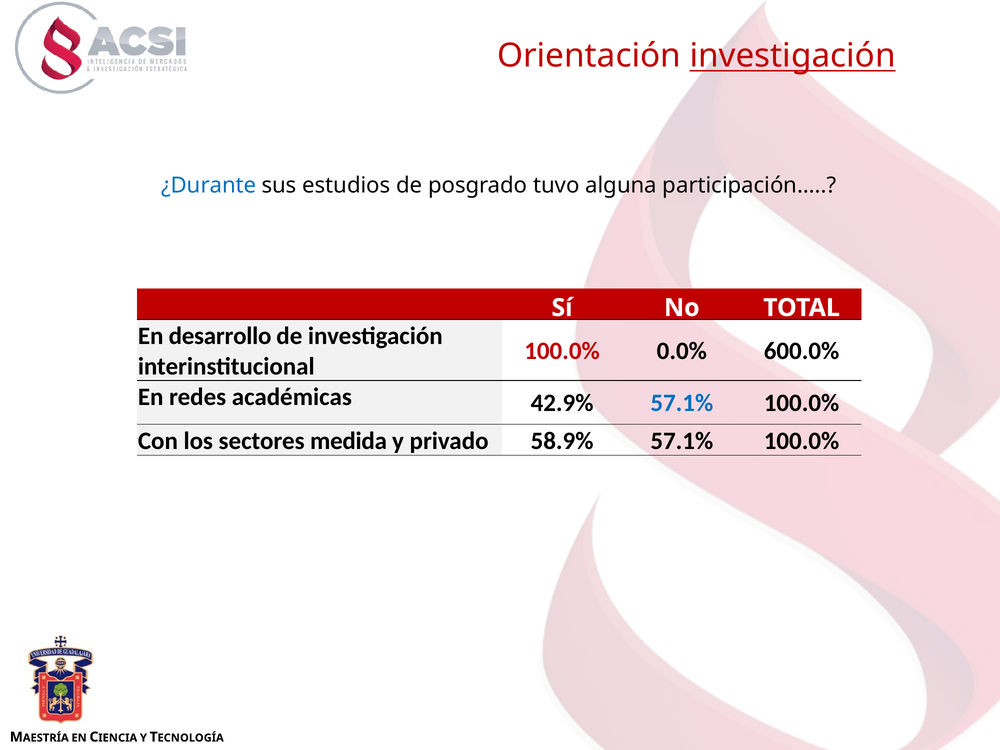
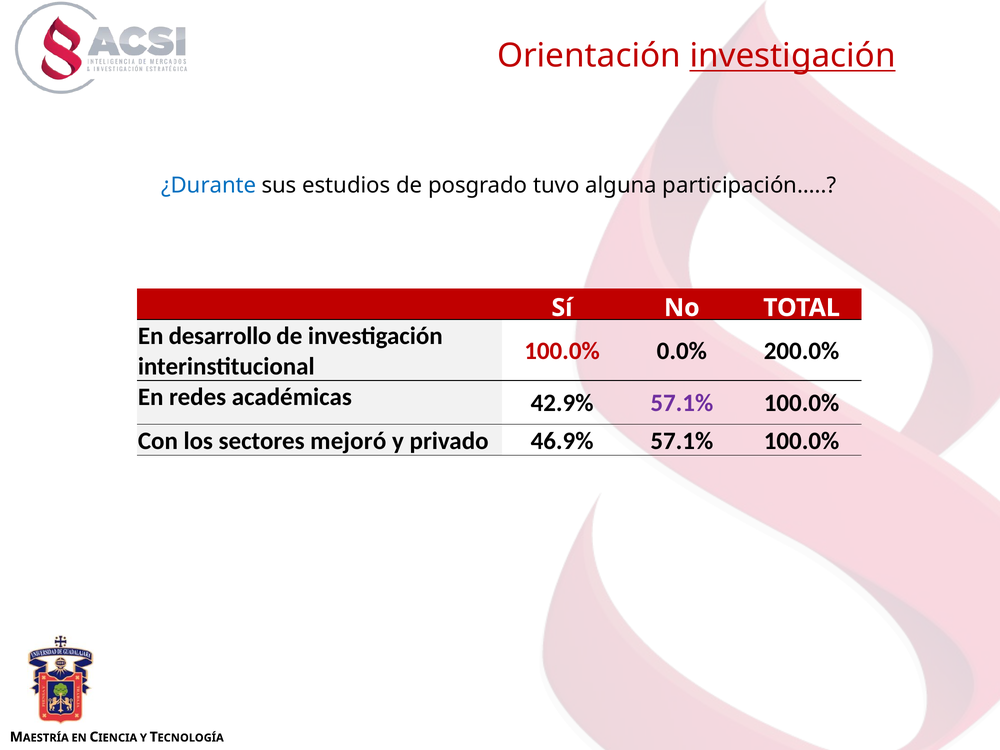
600.0%: 600.0% -> 200.0%
57.1% at (682, 403) colour: blue -> purple
medida: medida -> mejoró
58.9%: 58.9% -> 46.9%
